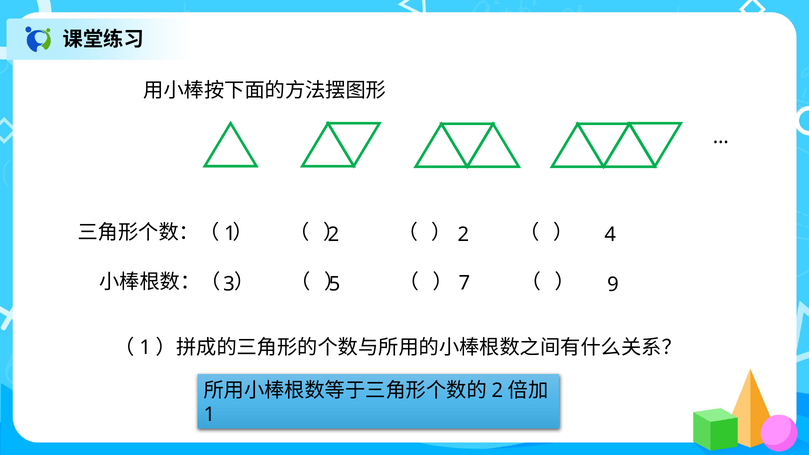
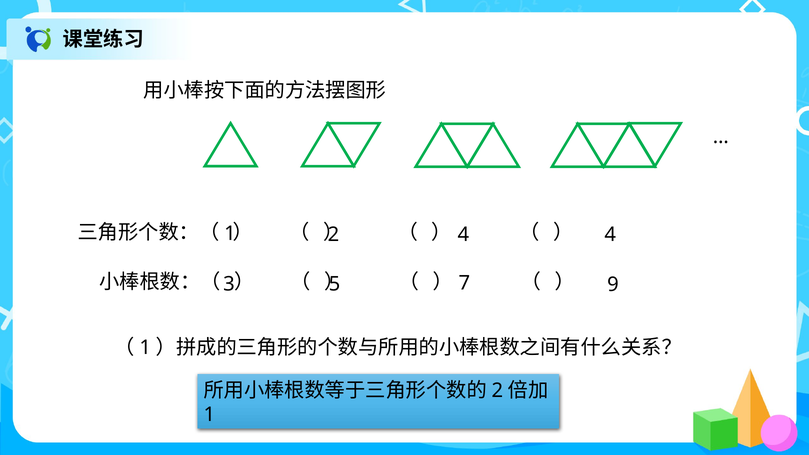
2 at (463, 234): 2 -> 4
